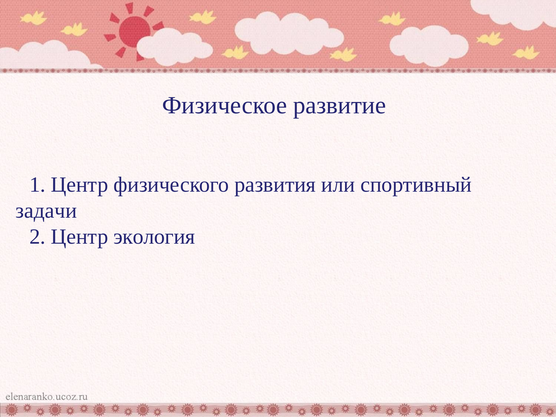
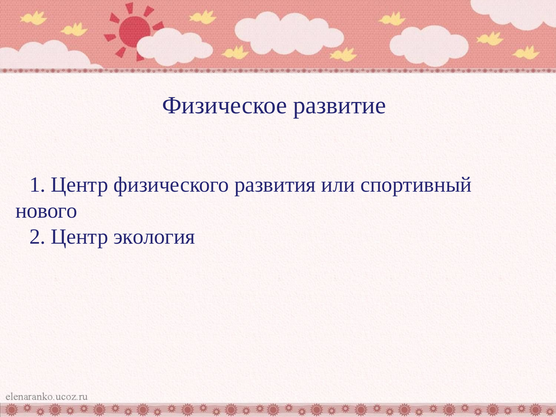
задачи: задачи -> нового
